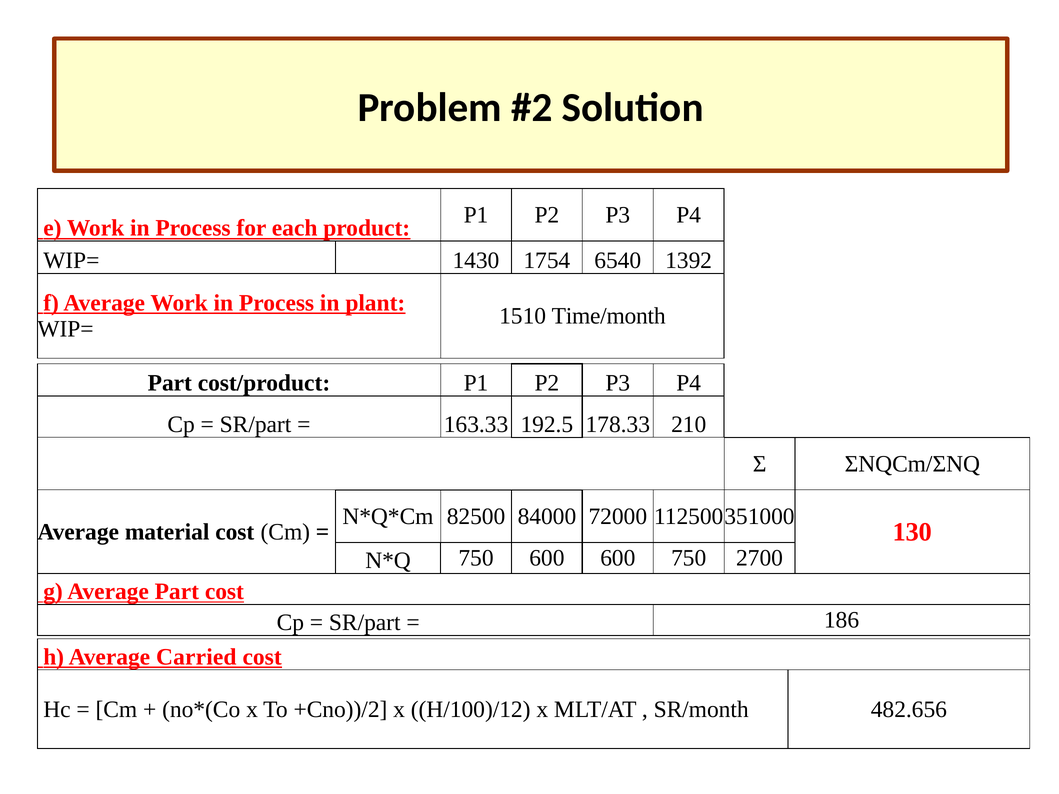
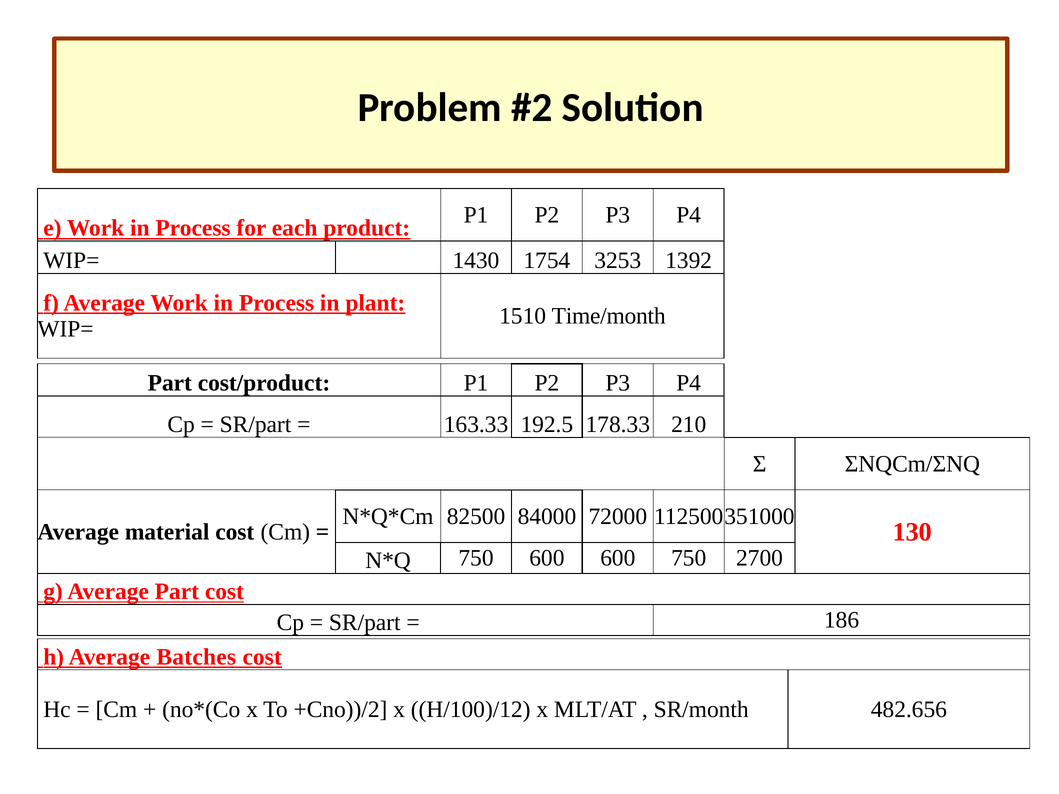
6540: 6540 -> 3253
Carried: Carried -> Batches
